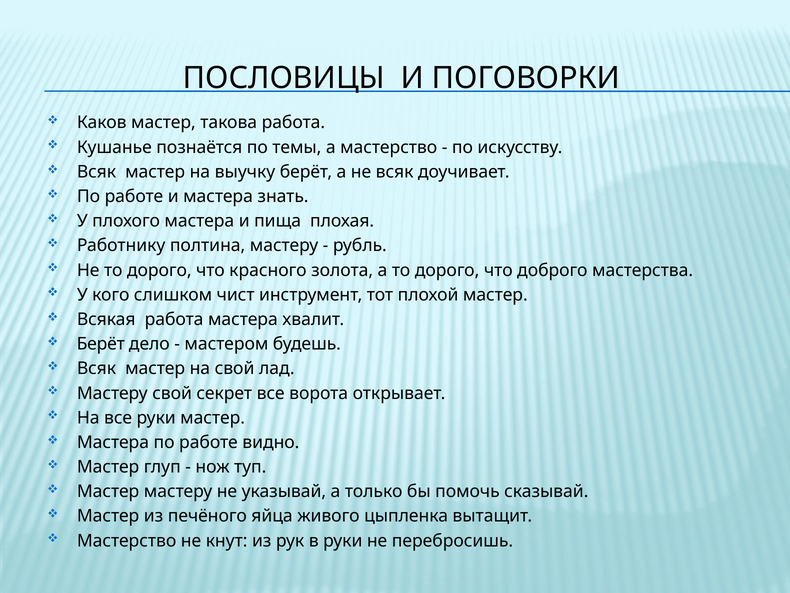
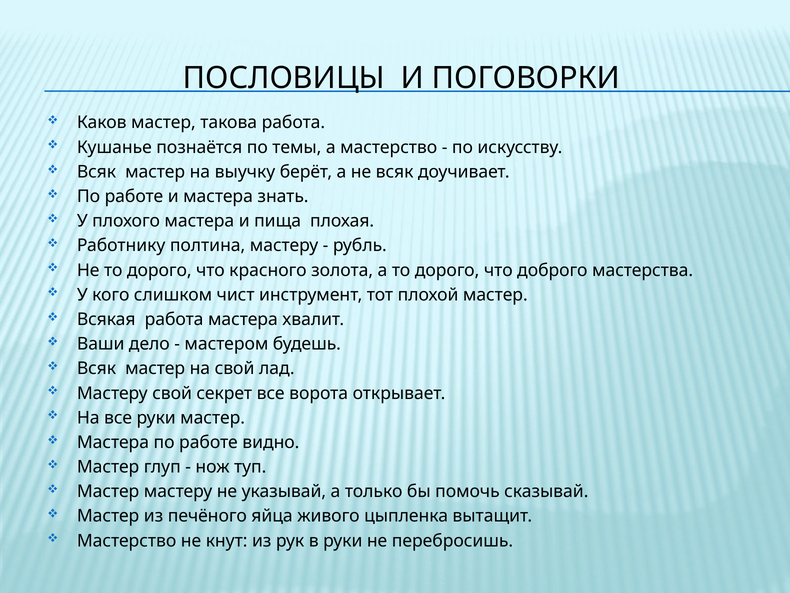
Берёт at (101, 344): Берёт -> Ваши
